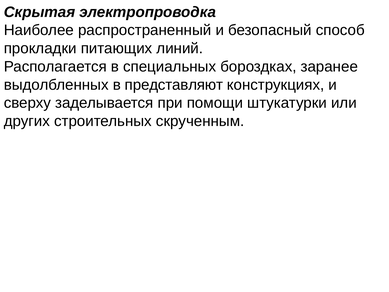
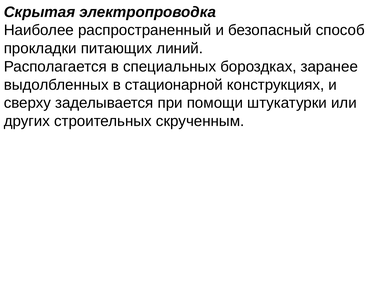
представляют: представляют -> стационарной
